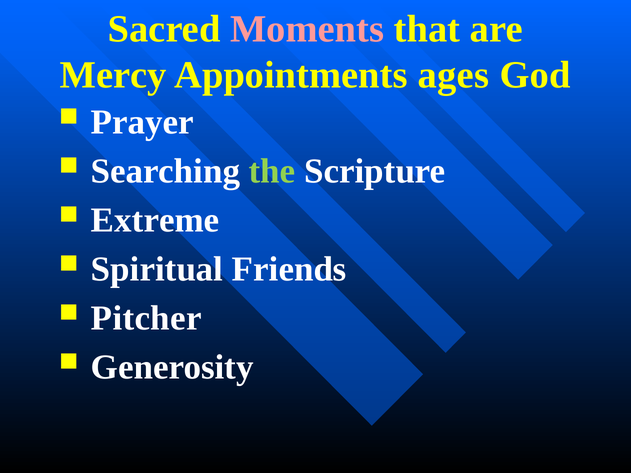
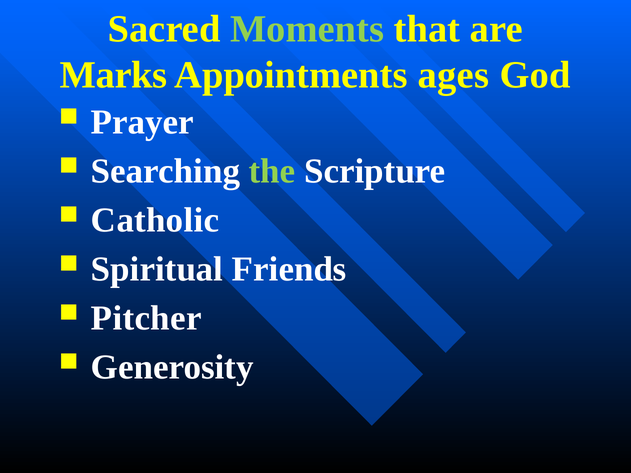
Moments colour: pink -> light green
Mercy: Mercy -> Marks
Extreme: Extreme -> Catholic
